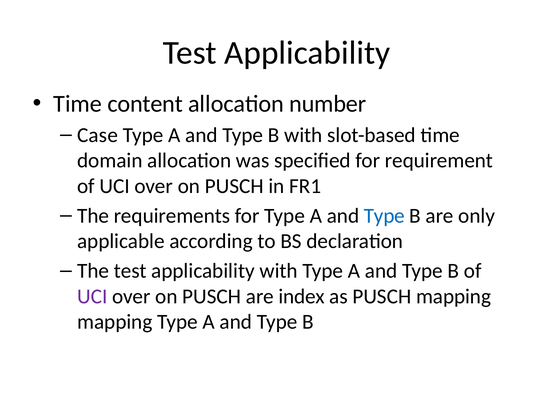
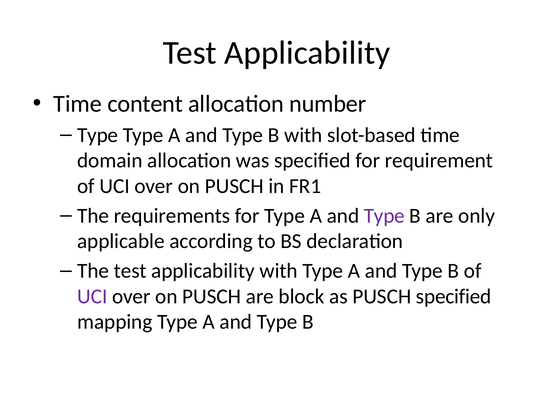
Case at (98, 135): Case -> Type
Type at (384, 216) colour: blue -> purple
index: index -> block
PUSCH mapping: mapping -> specified
